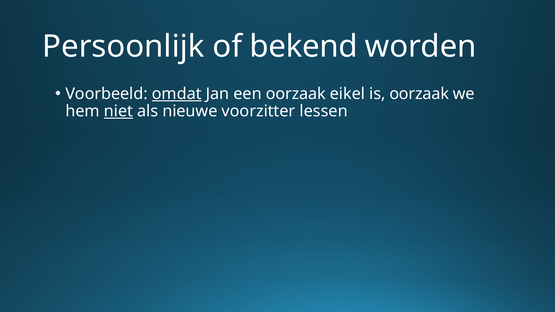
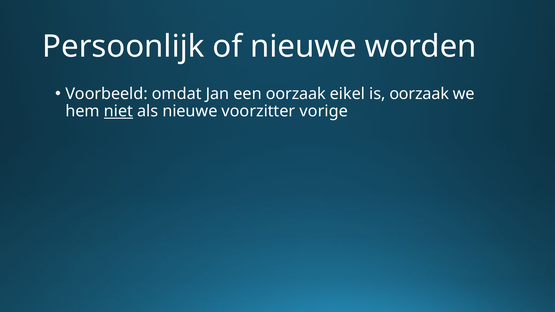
of bekend: bekend -> nieuwe
omdat underline: present -> none
lessen: lessen -> vorige
